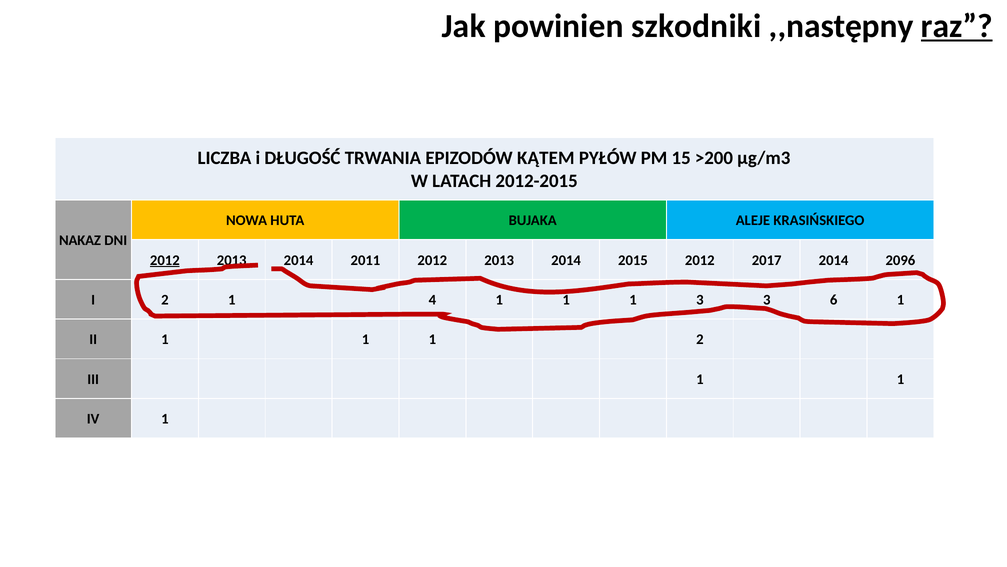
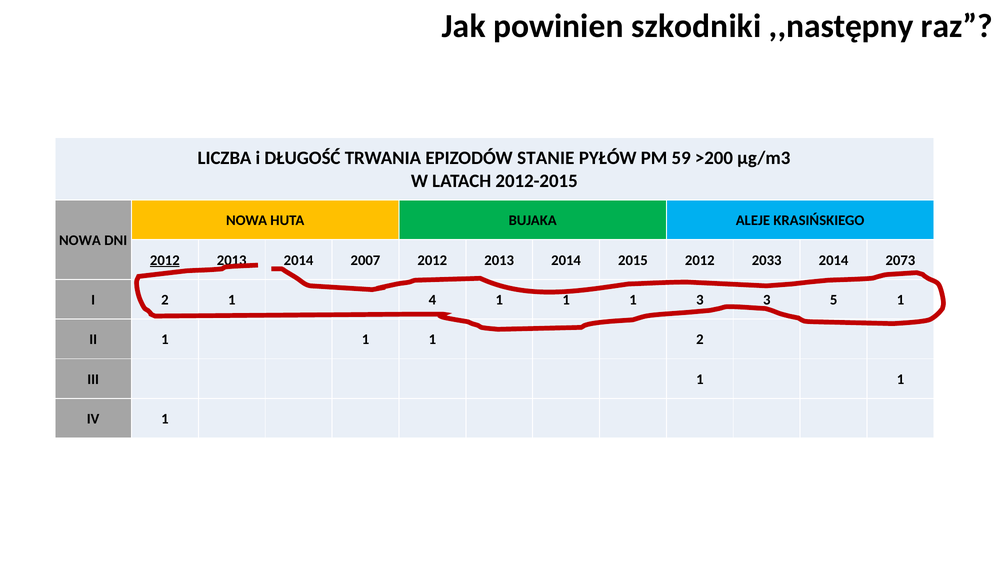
raz underline: present -> none
KĄTEM: KĄTEM -> STANIE
15: 15 -> 59
NAKAZ at (80, 240): NAKAZ -> NOWA
2011: 2011 -> 2007
2017: 2017 -> 2033
2096: 2096 -> 2073
6: 6 -> 5
